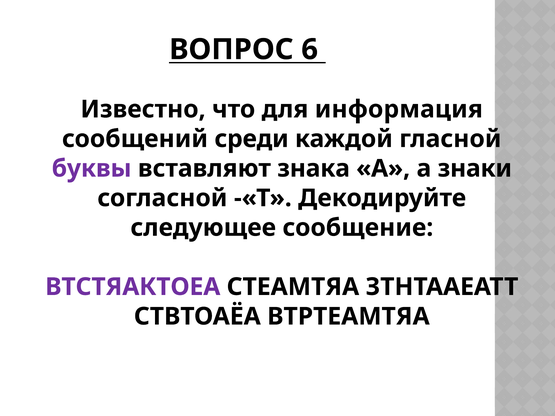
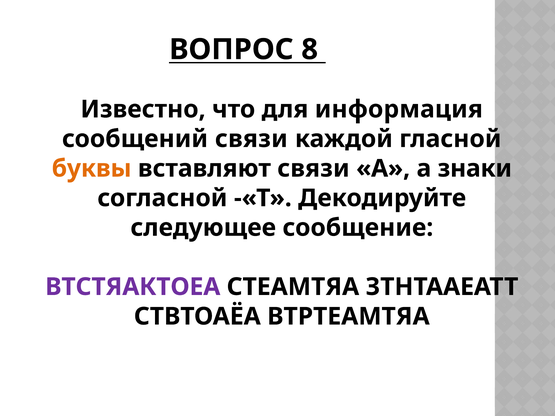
6: 6 -> 8
сообщений среди: среди -> связи
буквы colour: purple -> orange
вставляют знака: знака -> связи
